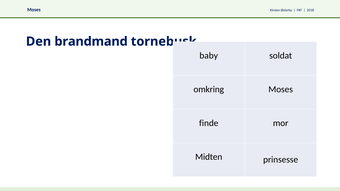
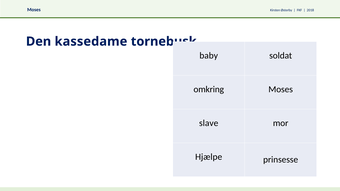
brandmand: brandmand -> kassedame
finde: finde -> slave
Midten: Midten -> Hjælpe
